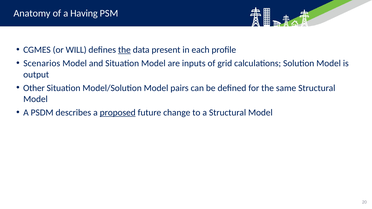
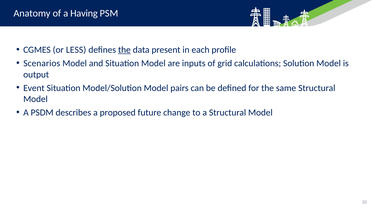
WILL: WILL -> LESS
Other: Other -> Event
proposed underline: present -> none
